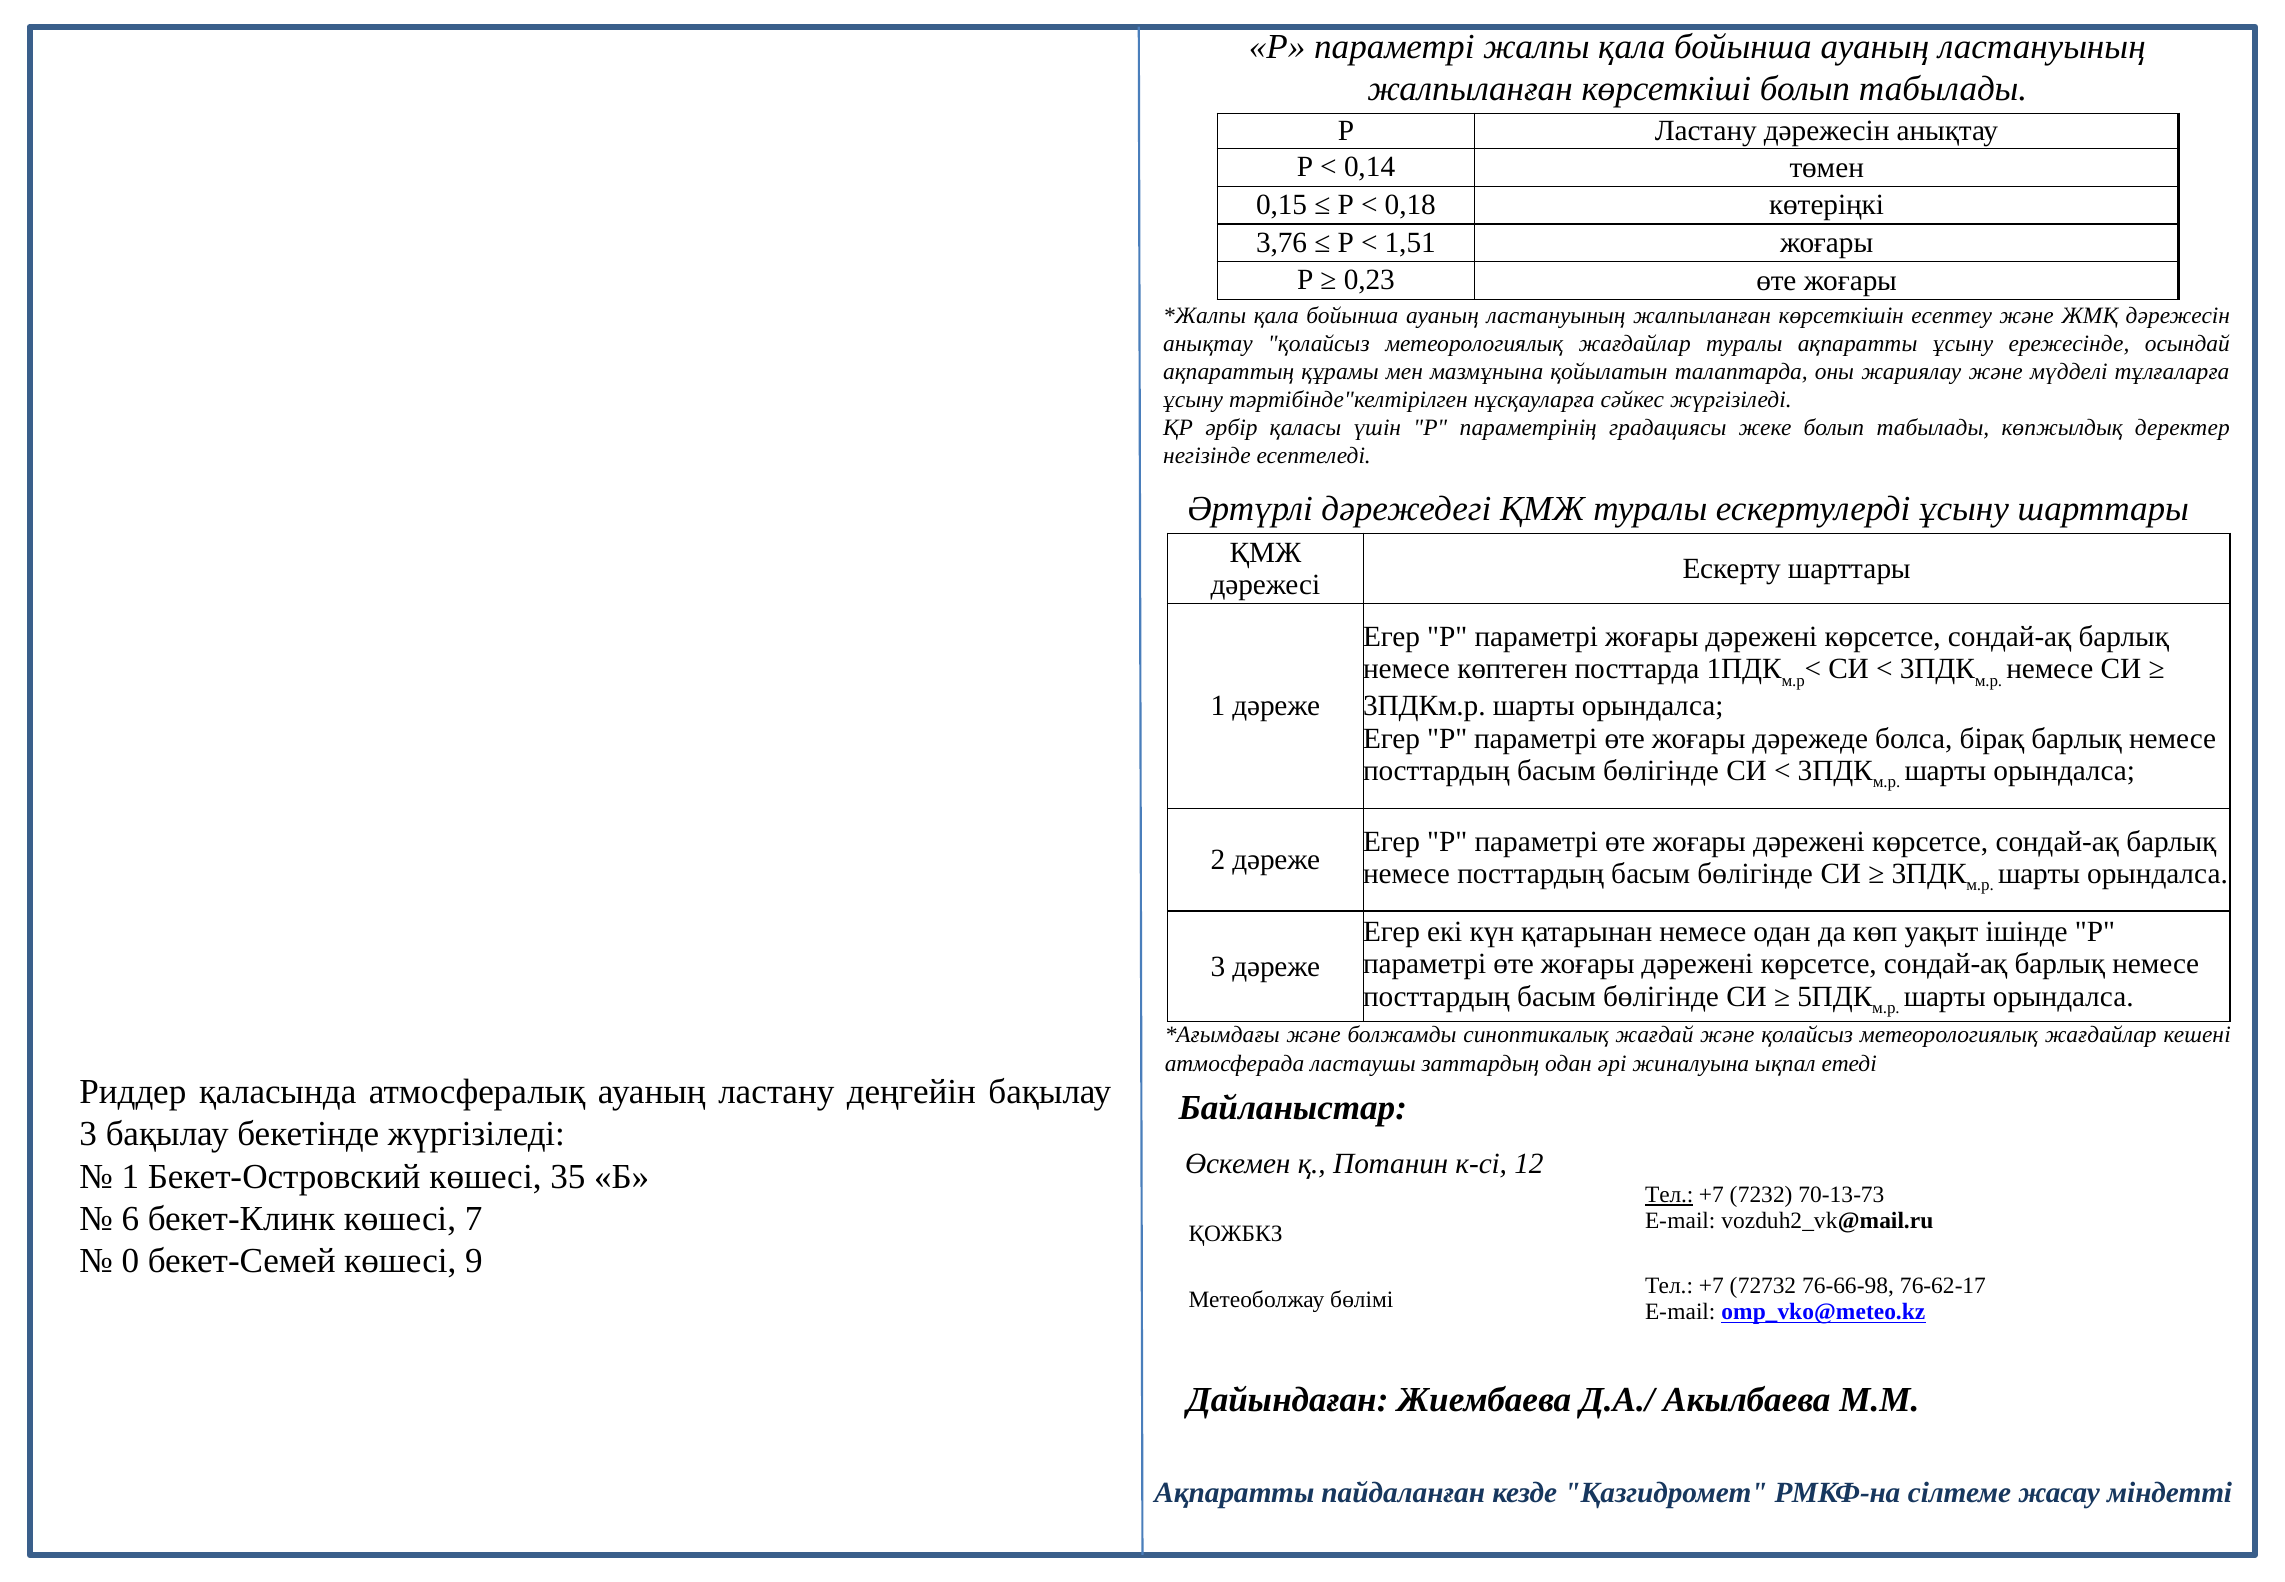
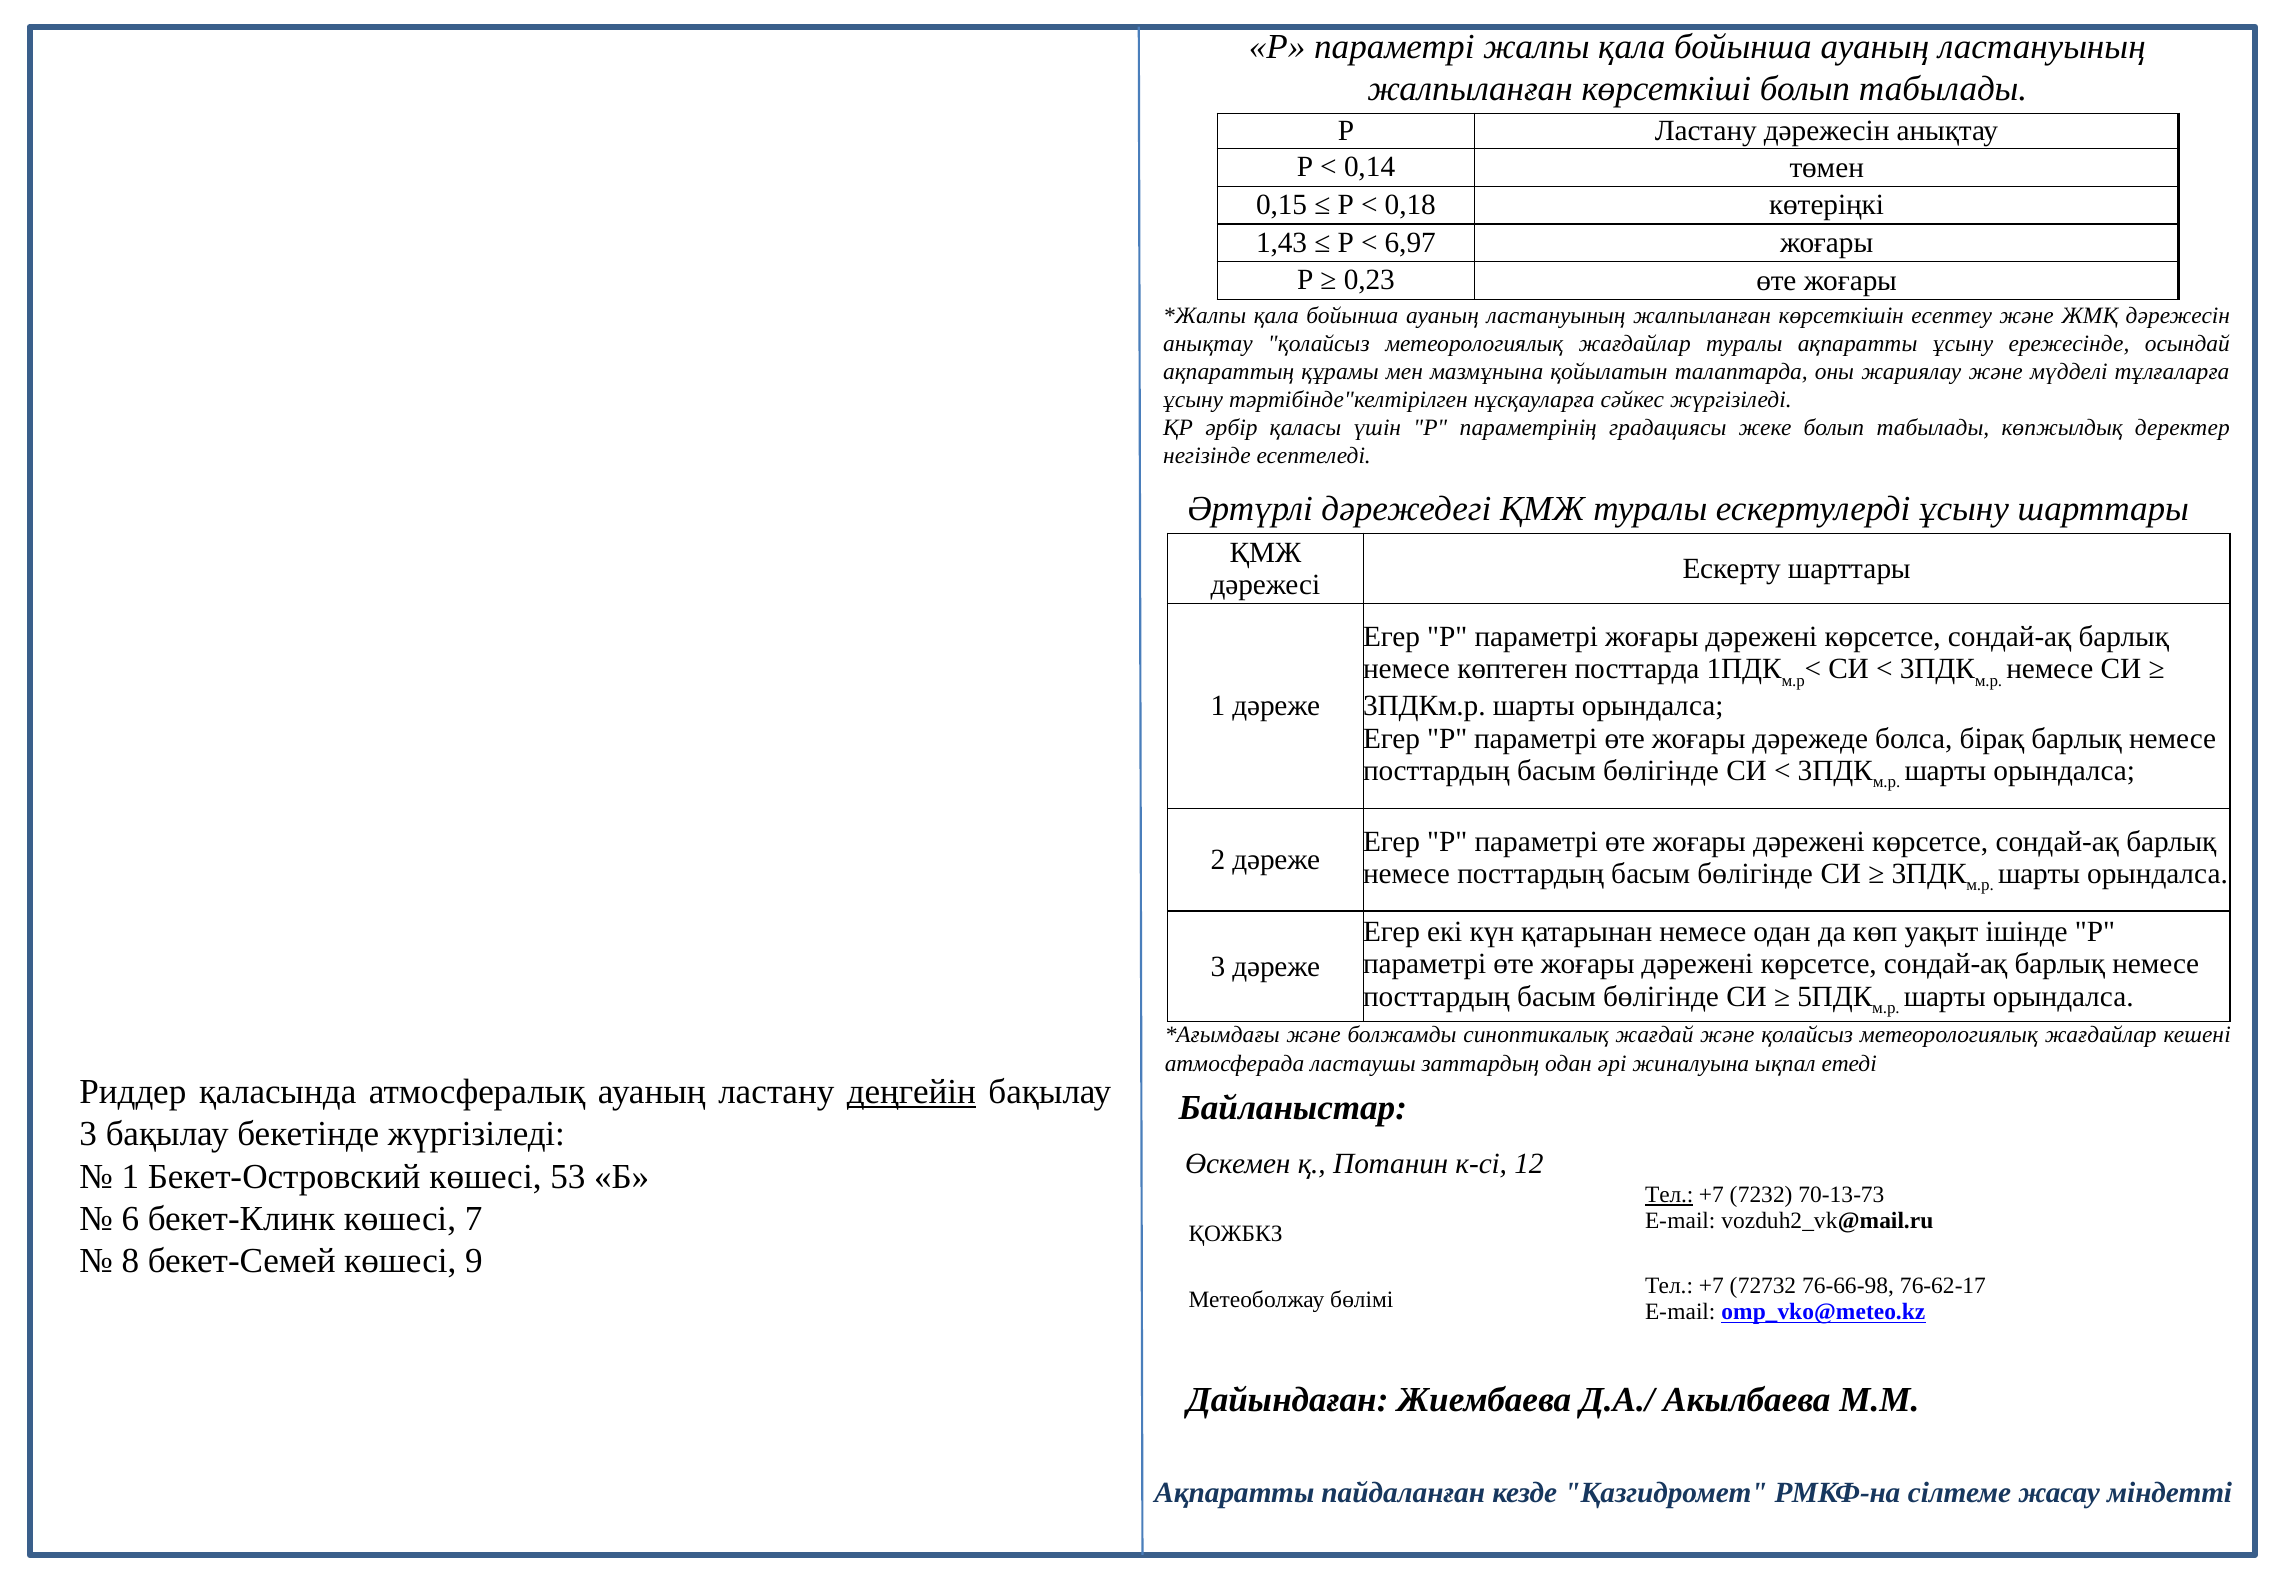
3,76: 3,76 -> 1,43
1,51: 1,51 -> 6,97
деңгейін underline: none -> present
35: 35 -> 53
0: 0 -> 8
